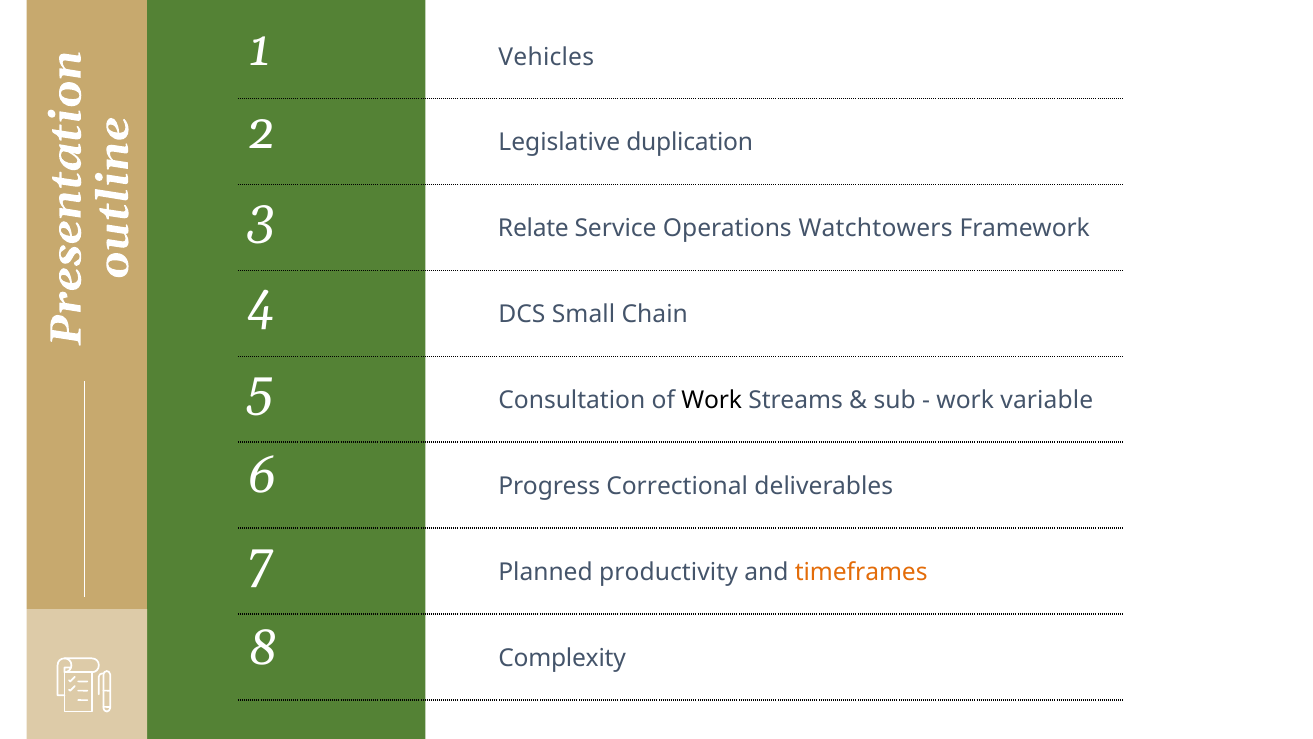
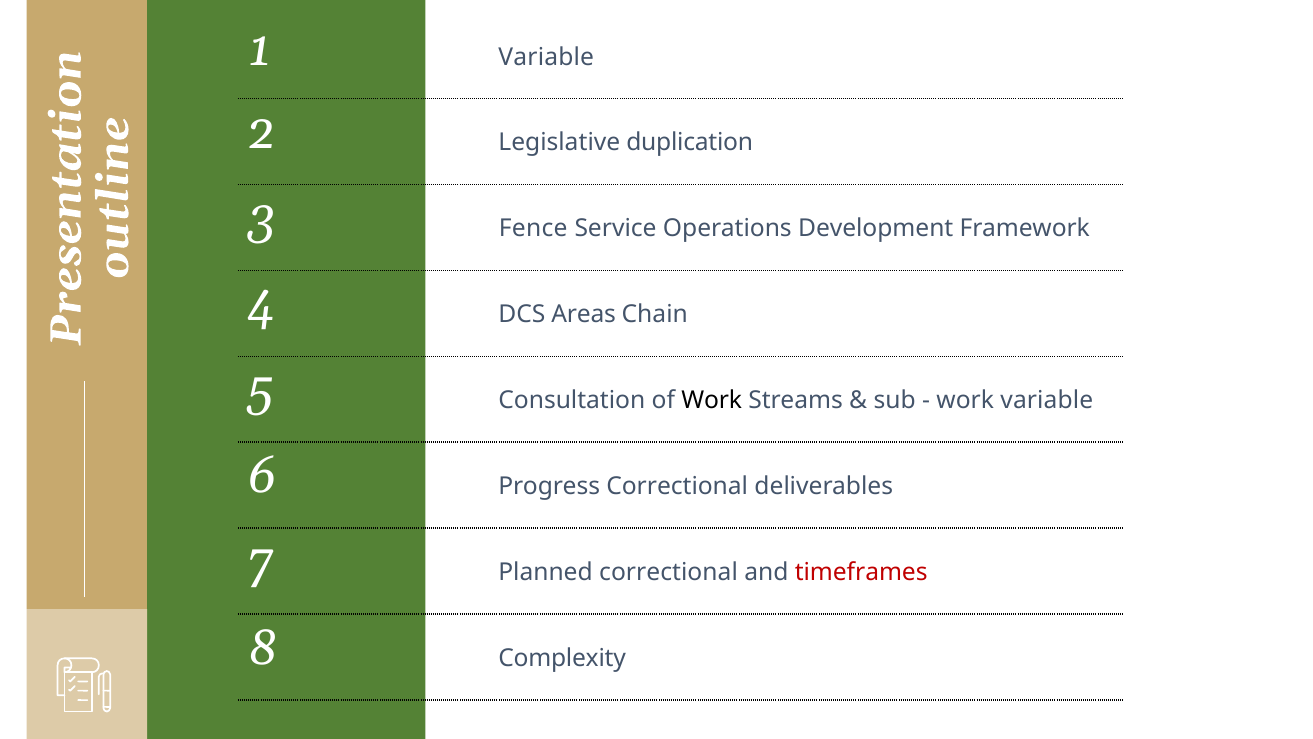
1 Vehicles: Vehicles -> Variable
Relate: Relate -> Fence
Watchtowers: Watchtowers -> Development
Small: Small -> Areas
Planned productivity: productivity -> correctional
timeframes colour: orange -> red
